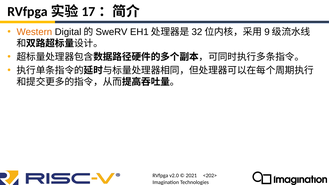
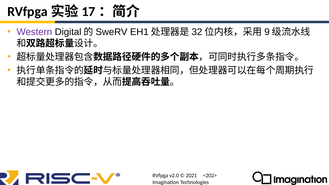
Western colour: orange -> purple
